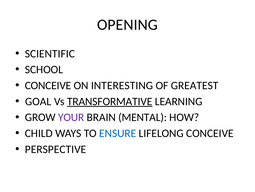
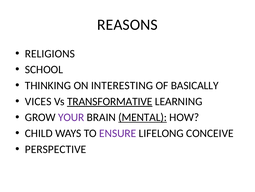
OPENING: OPENING -> REASONS
SCIENTIFIC: SCIENTIFIC -> RELIGIONS
CONCEIVE at (48, 85): CONCEIVE -> THINKING
GREATEST: GREATEST -> BASICALLY
GOAL: GOAL -> VICES
MENTAL underline: none -> present
ENSURE colour: blue -> purple
